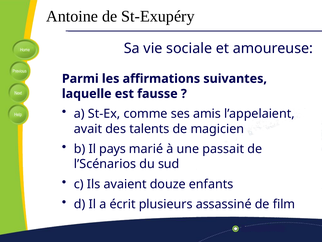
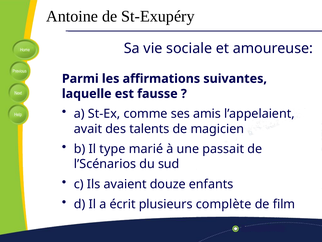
pays: pays -> type
assassiné: assassiné -> complète
